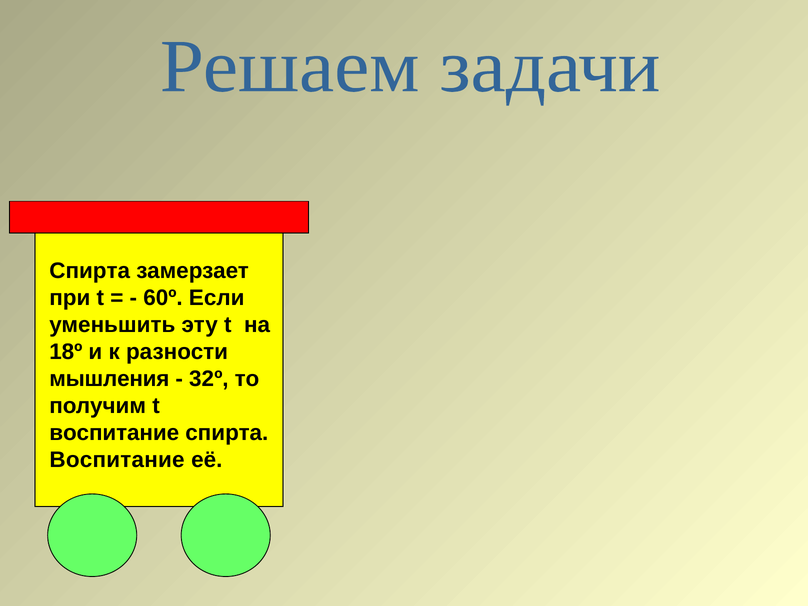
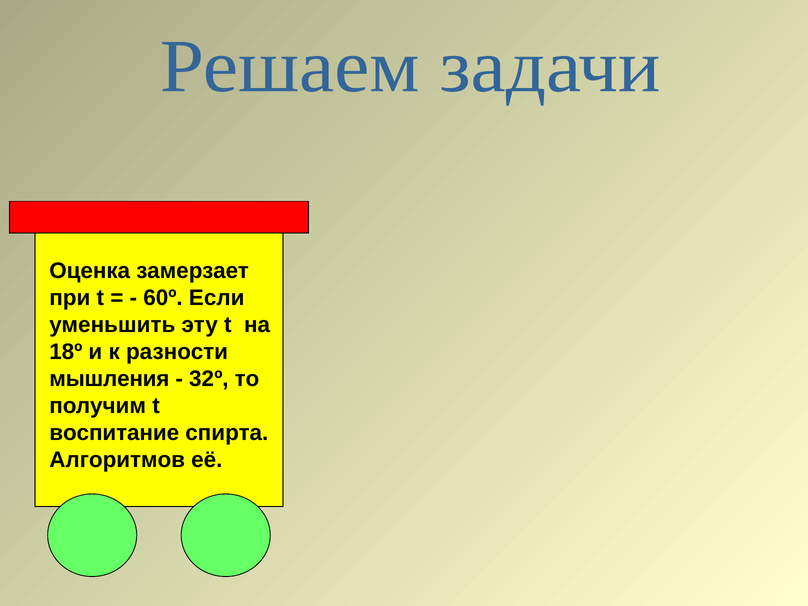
Спирта at (90, 271): Спирта -> Оценка
Воспитание at (117, 460): Воспитание -> Алгоритмов
